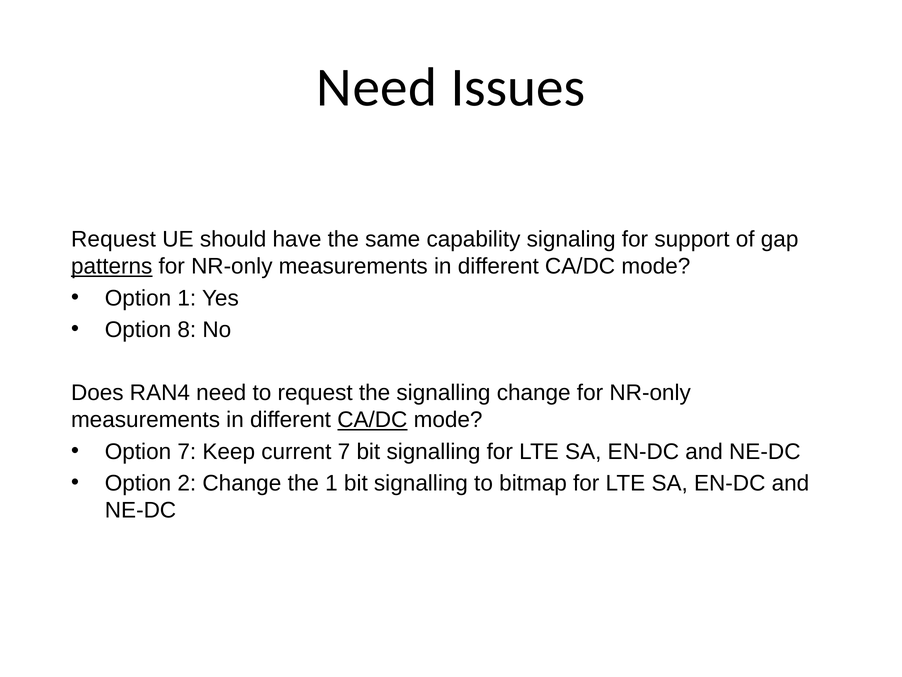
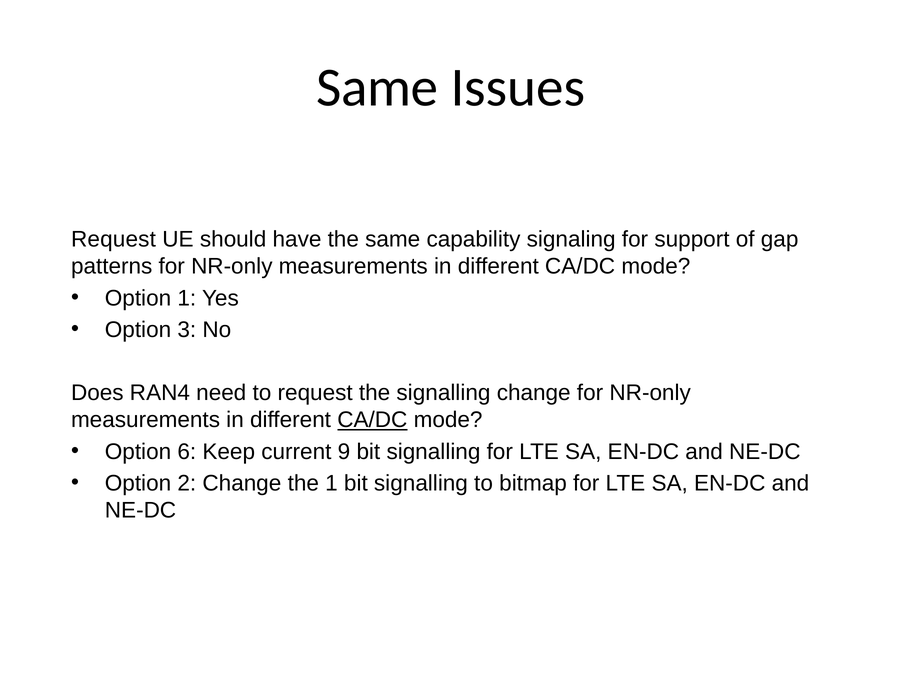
Need at (377, 87): Need -> Same
patterns underline: present -> none
8: 8 -> 3
Option 7: 7 -> 6
current 7: 7 -> 9
